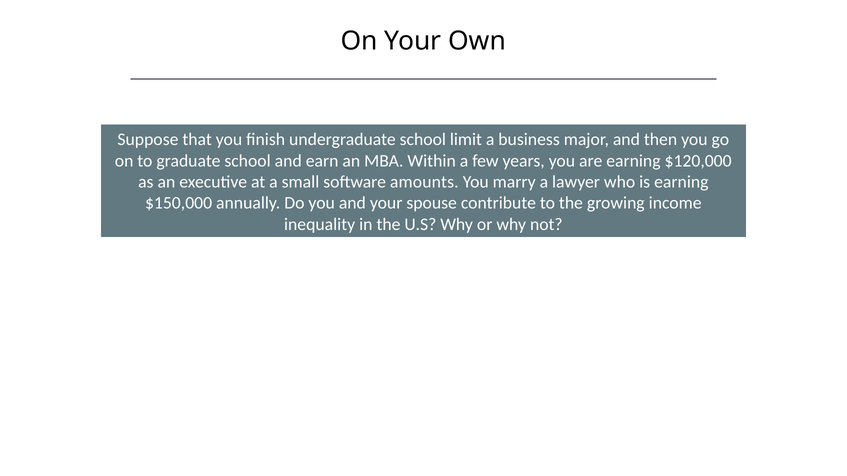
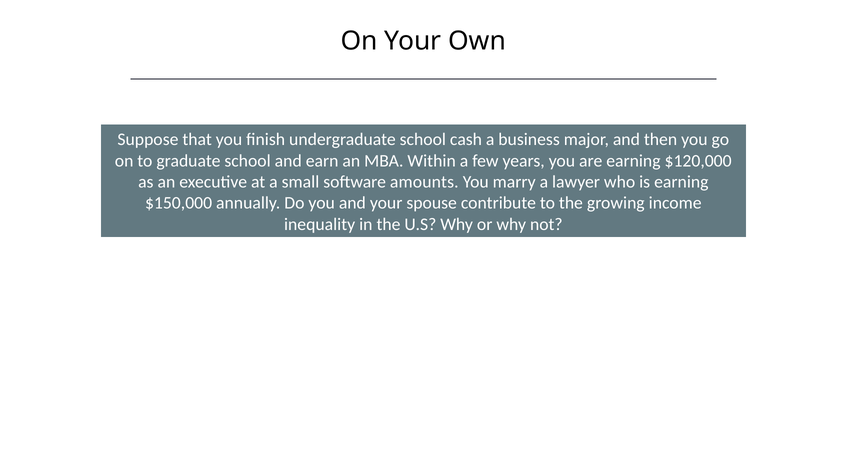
limit: limit -> cash
